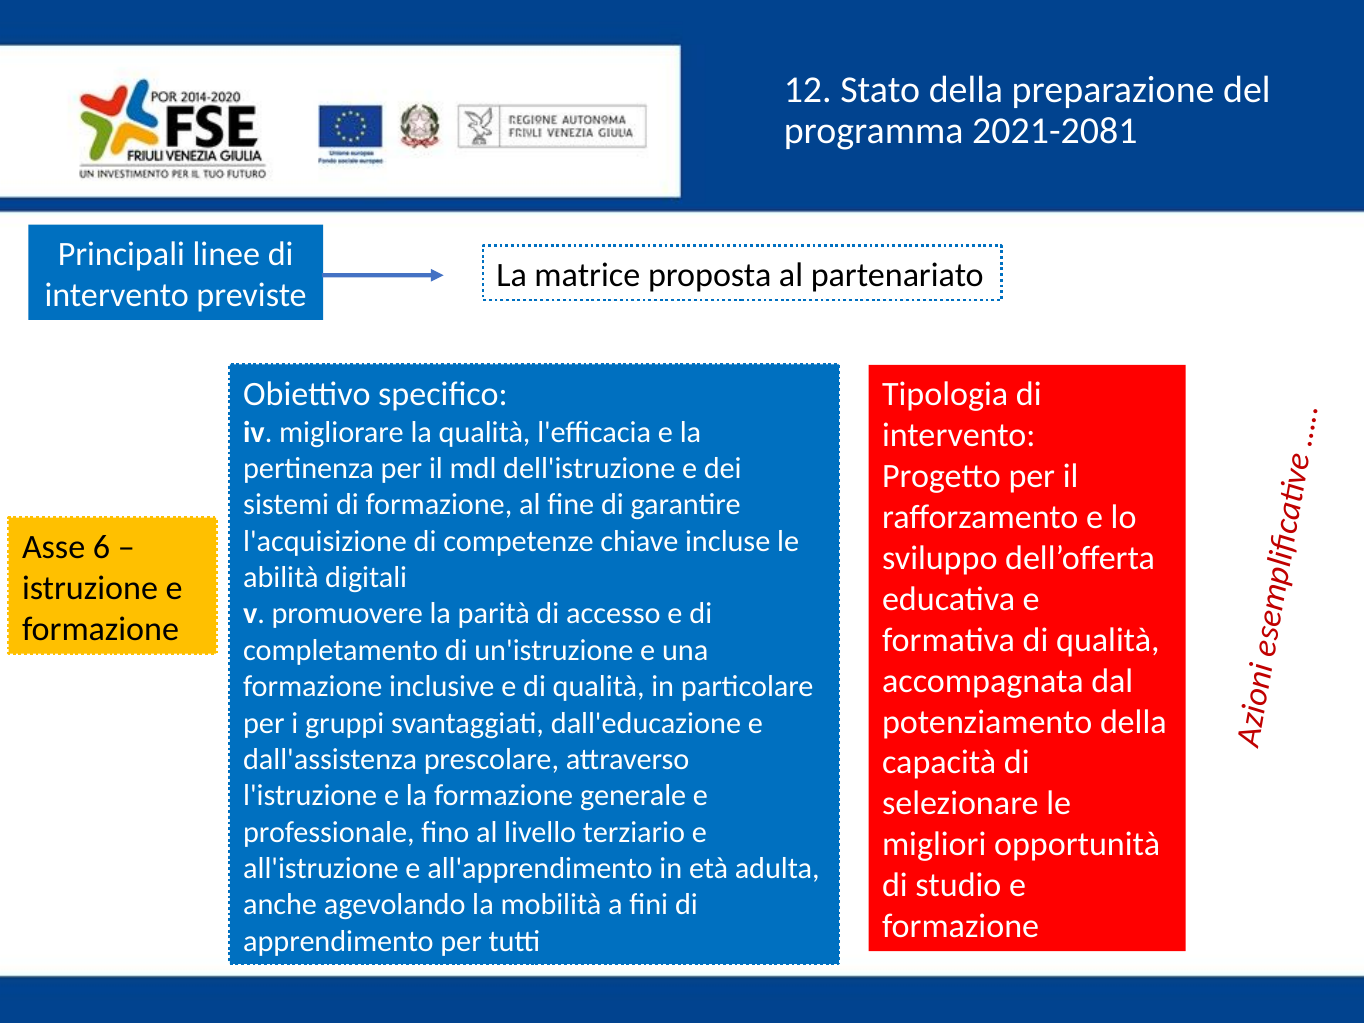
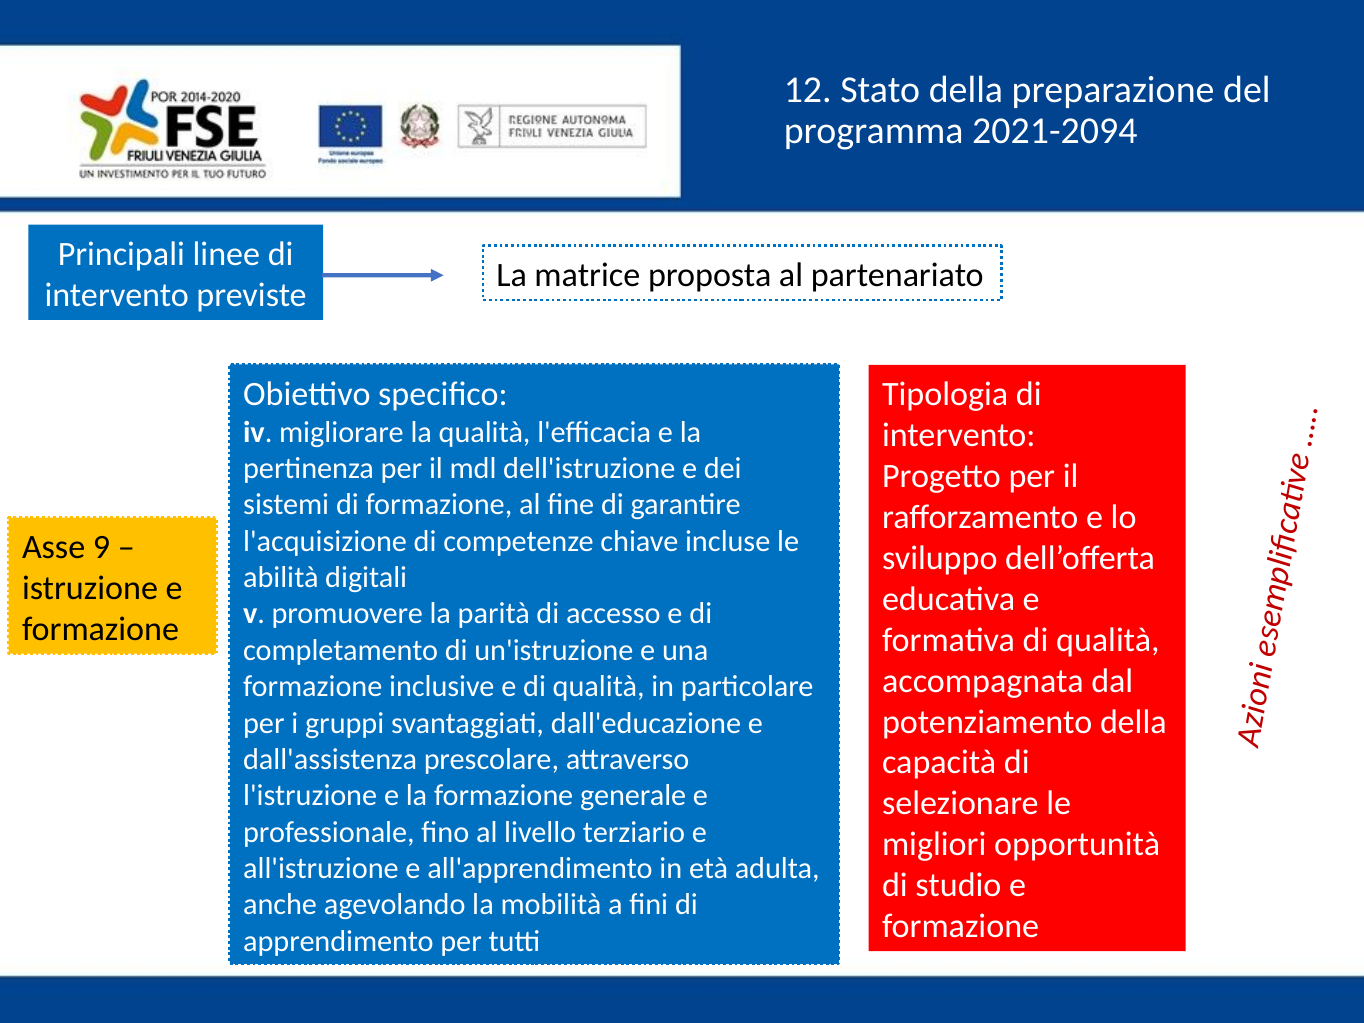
2021-2081: 2021-2081 -> 2021-2094
6: 6 -> 9
